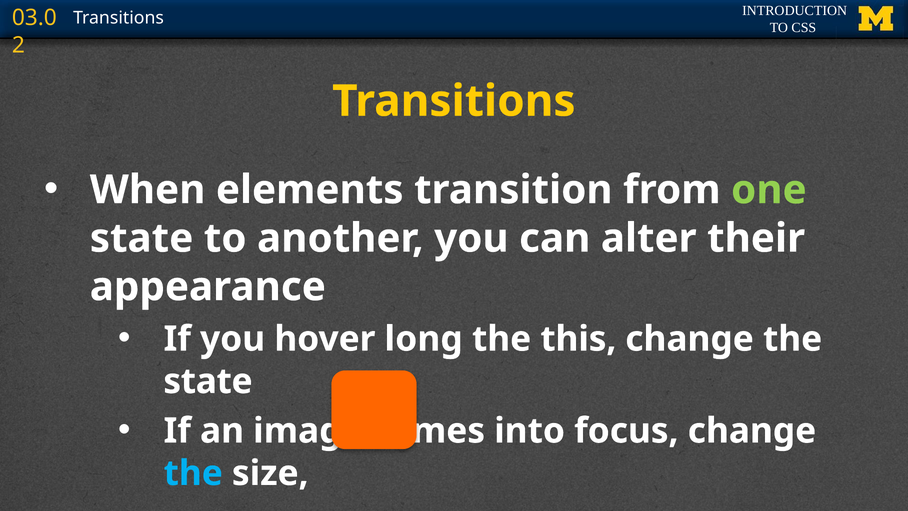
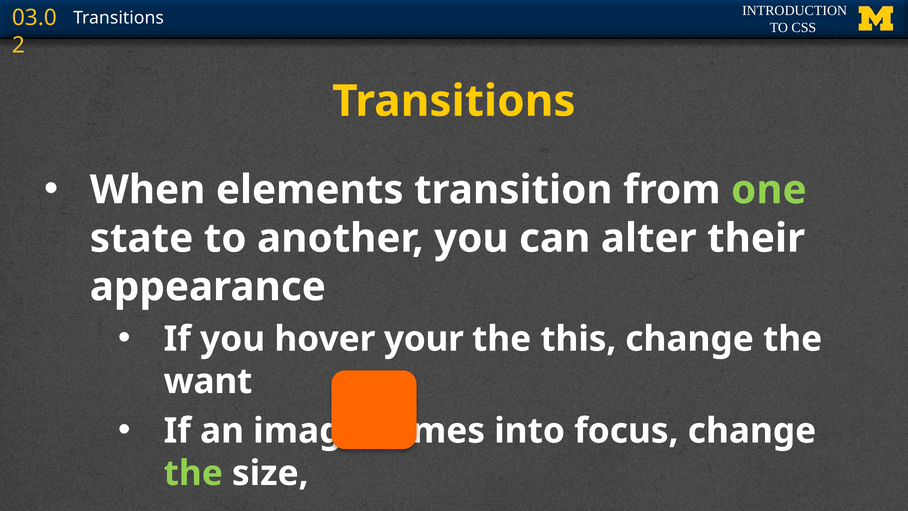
long: long -> your
state at (208, 381): state -> want
the at (193, 473) colour: light blue -> light green
